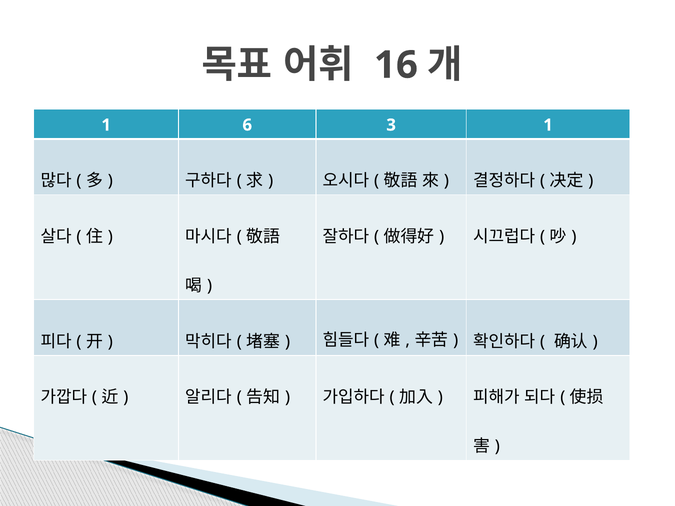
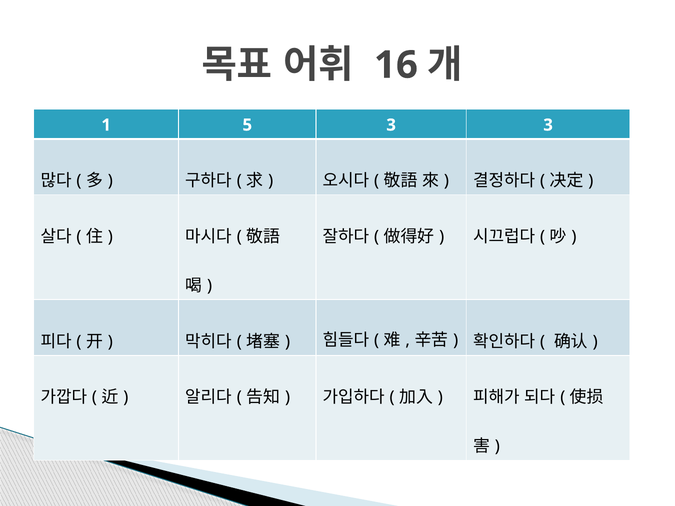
6: 6 -> 5
3 1: 1 -> 3
